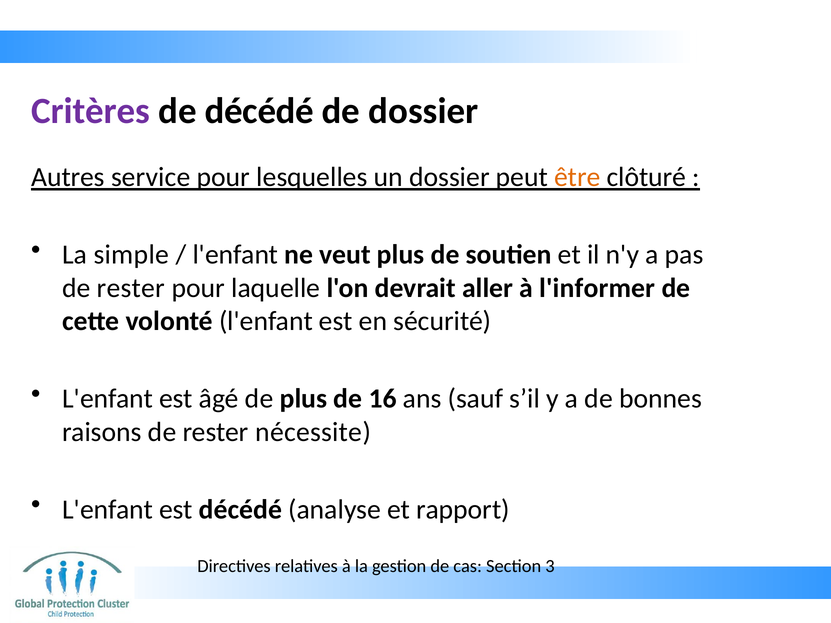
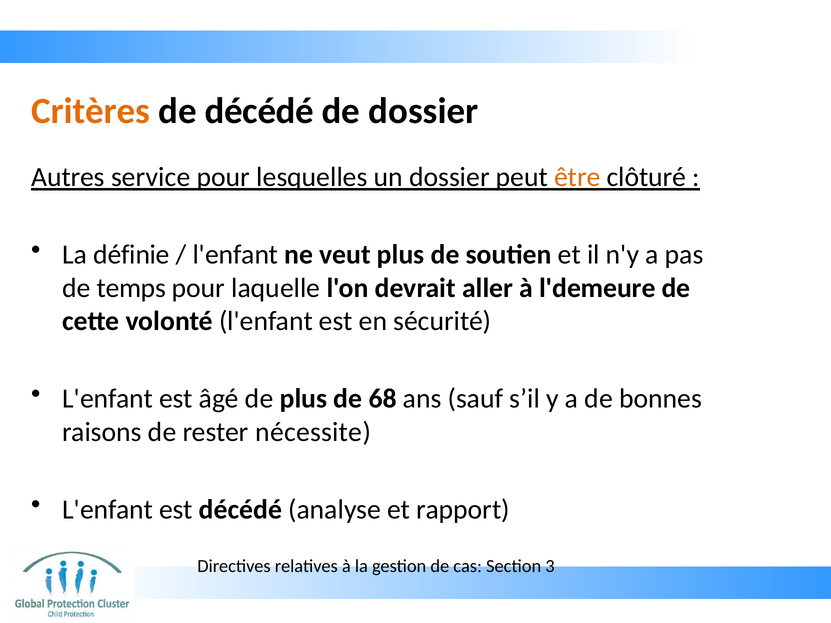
Critères colour: purple -> orange
simple: simple -> définie
rester at (131, 288): rester -> temps
l'informer: l'informer -> l'demeure
16: 16 -> 68
